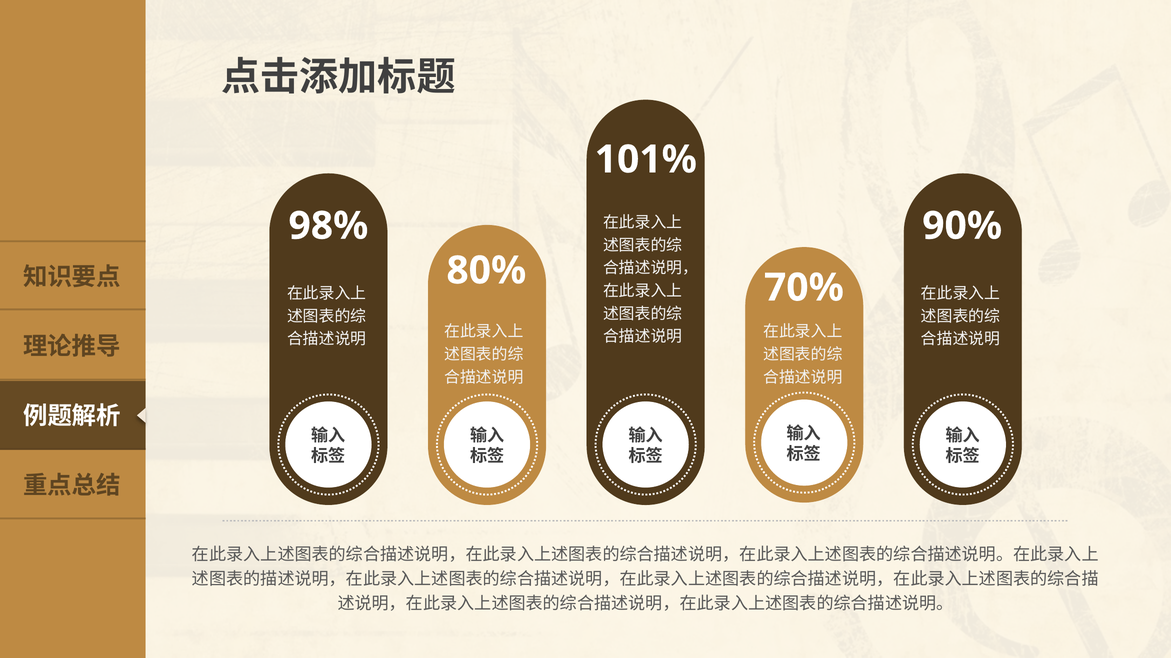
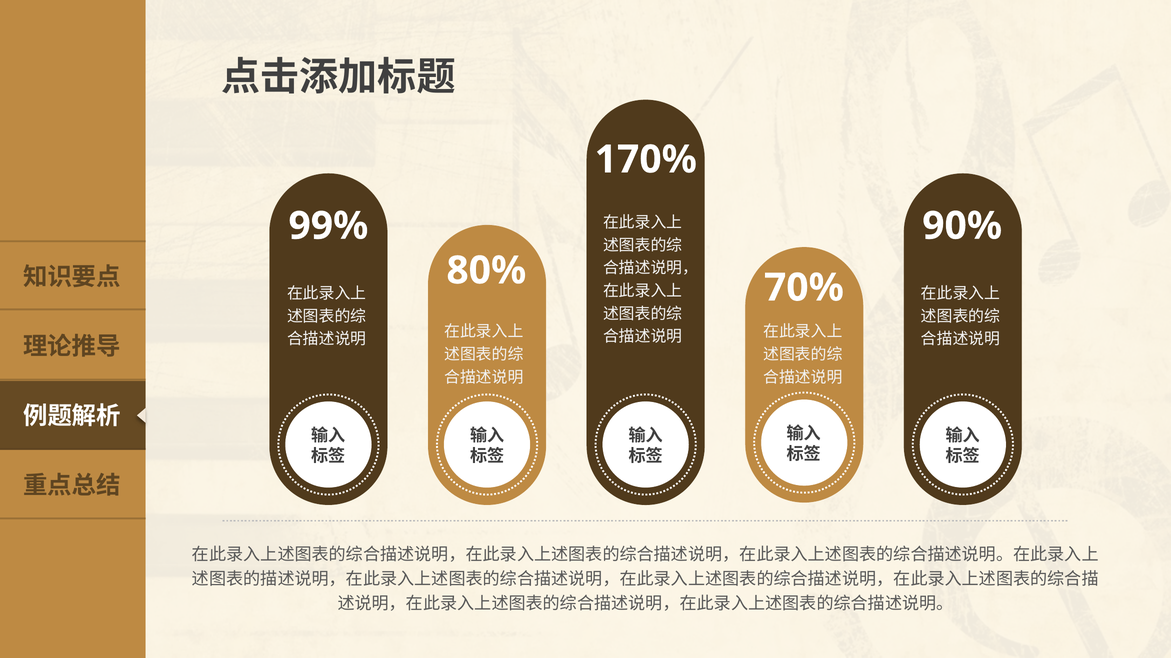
101%: 101% -> 170%
98%: 98% -> 99%
